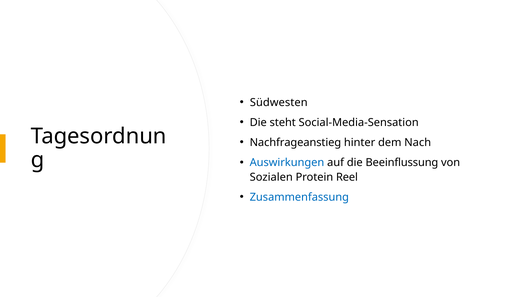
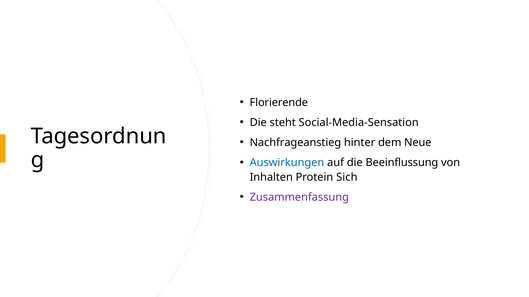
Südwesten: Südwesten -> Florierende
Nach: Nach -> Neue
Sozialen: Sozialen -> Inhalten
Reel: Reel -> Sich
Zusammenfassung colour: blue -> purple
